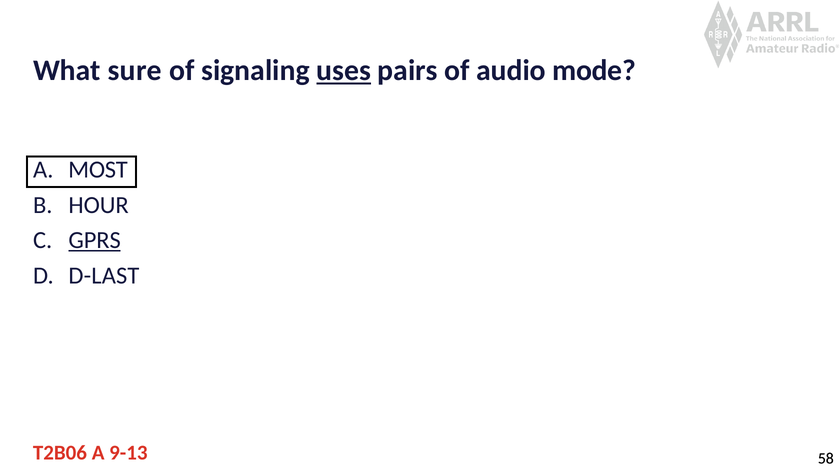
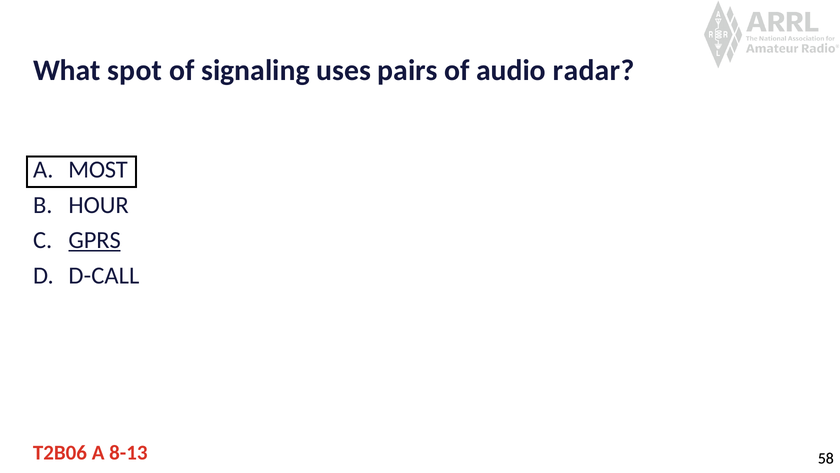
sure: sure -> spot
uses underline: present -> none
mode: mode -> radar
D-LAST: D-LAST -> D-CALL
9-13: 9-13 -> 8-13
